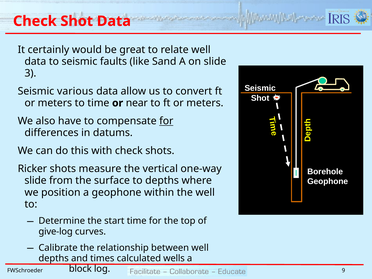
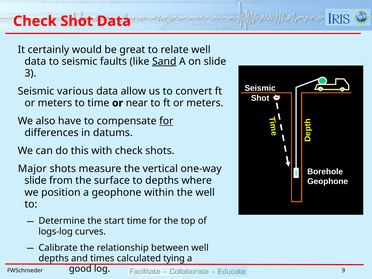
Sand underline: none -> present
Ricker: Ricker -> Major
give-log: give-log -> logs-log
wells: wells -> tying
block: block -> good
